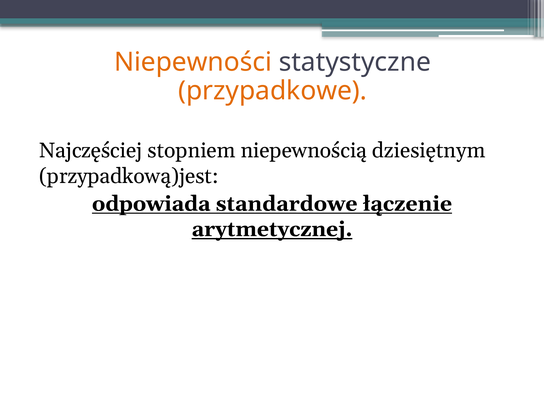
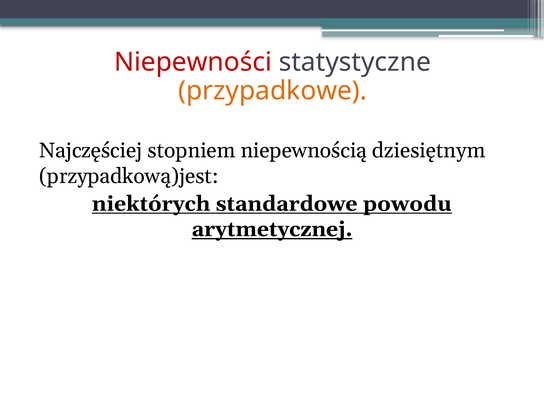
Niepewności colour: orange -> red
odpowiada: odpowiada -> niektórych
łączenie: łączenie -> powodu
